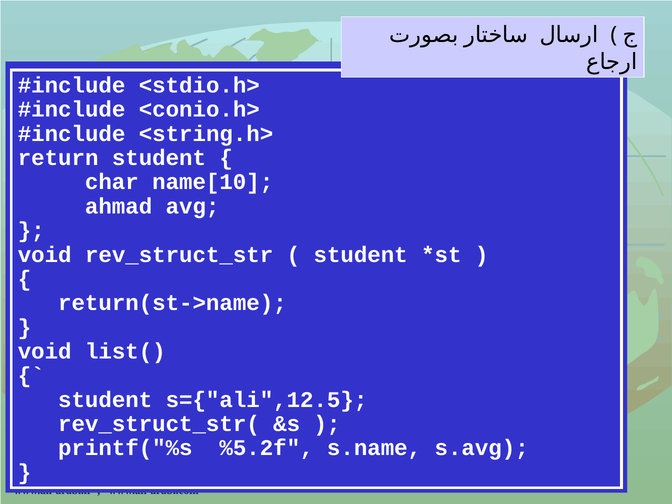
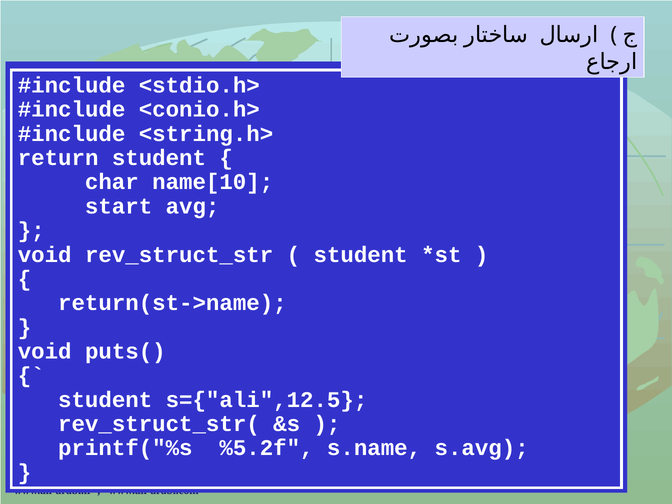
ahmad: ahmad -> start
list(: list( -> puts(
